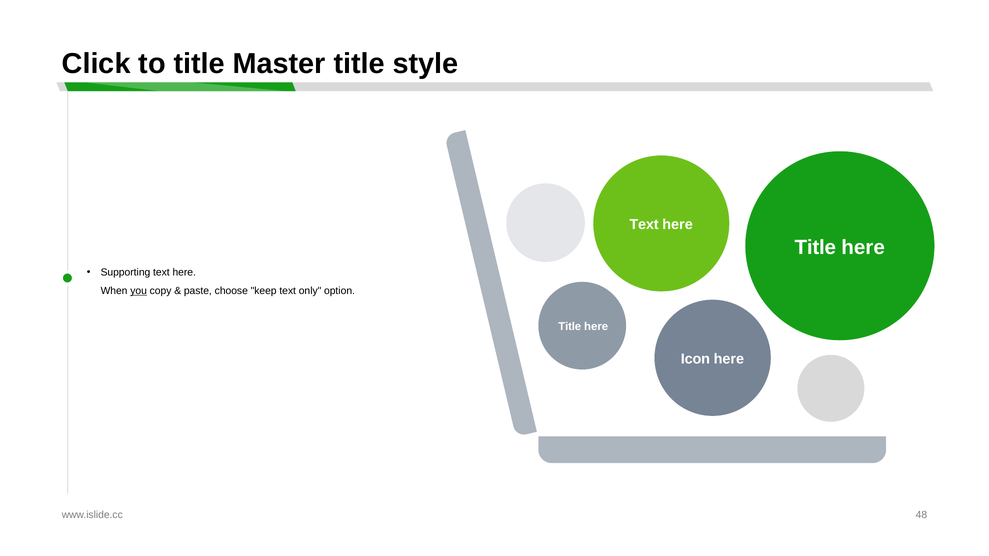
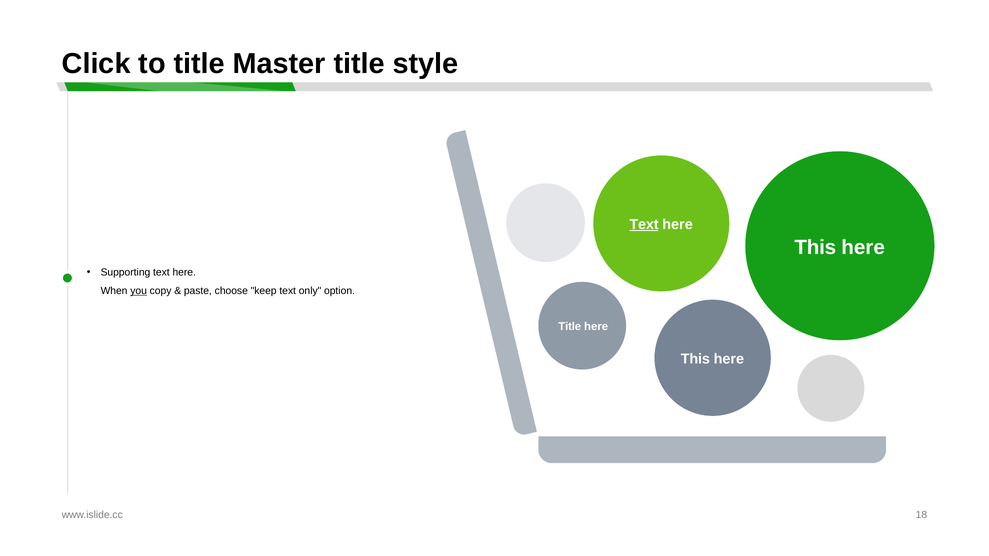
Text at (644, 225) underline: none -> present
Title at (815, 247): Title -> This
Icon at (695, 359): Icon -> This
48: 48 -> 18
